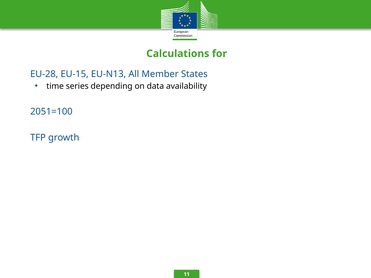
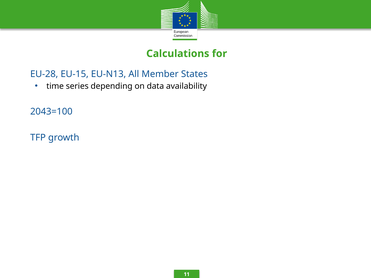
2051=100: 2051=100 -> 2043=100
